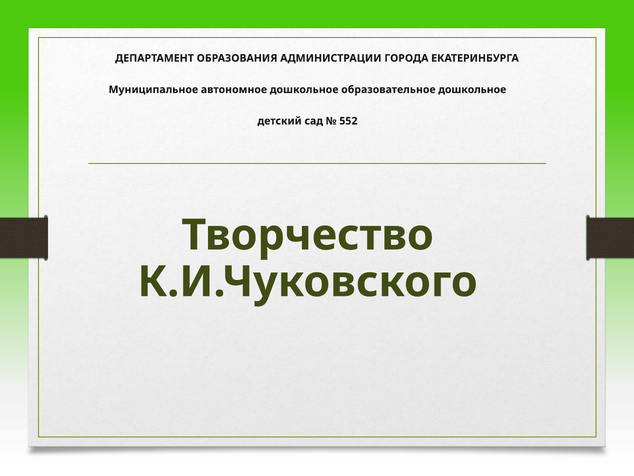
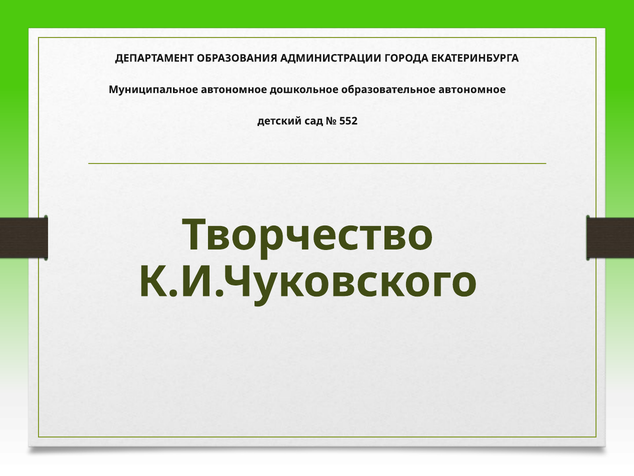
образовательное дошкольное: дошкольное -> автономное
